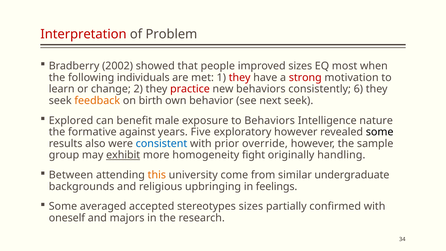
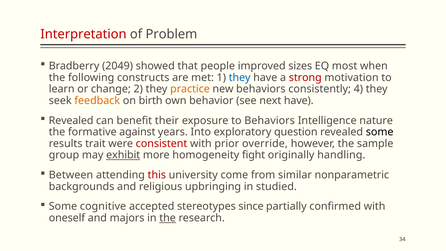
2002: 2002 -> 2049
individuals: individuals -> constructs
they at (240, 77) colour: red -> blue
practice colour: red -> orange
6: 6 -> 4
next seek: seek -> have
Explored at (71, 120): Explored -> Revealed
male: male -> their
Five: Five -> Into
exploratory however: however -> question
also: also -> trait
consistent colour: blue -> red
this colour: orange -> red
undergraduate: undergraduate -> nonparametric
feelings: feelings -> studied
averaged: averaged -> cognitive
stereotypes sizes: sizes -> since
the at (168, 218) underline: none -> present
